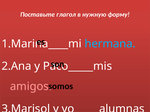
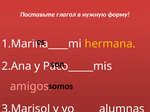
hermana colour: light blue -> yellow
